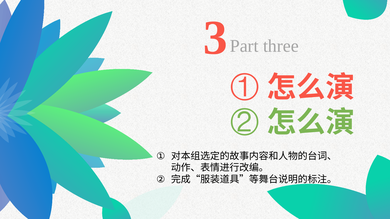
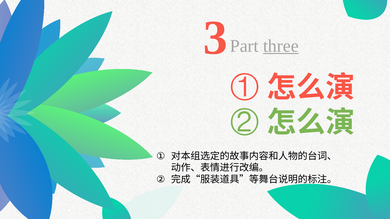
three underline: none -> present
